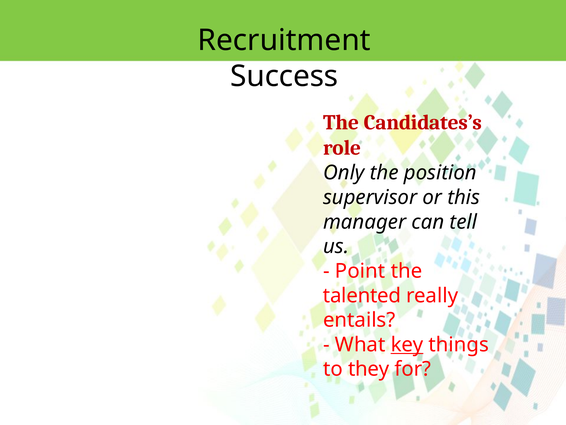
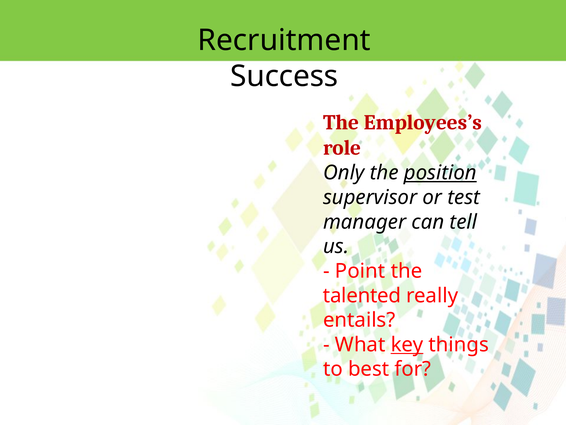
Candidates’s: Candidates’s -> Employees’s
position underline: none -> present
this: this -> test
they: they -> best
